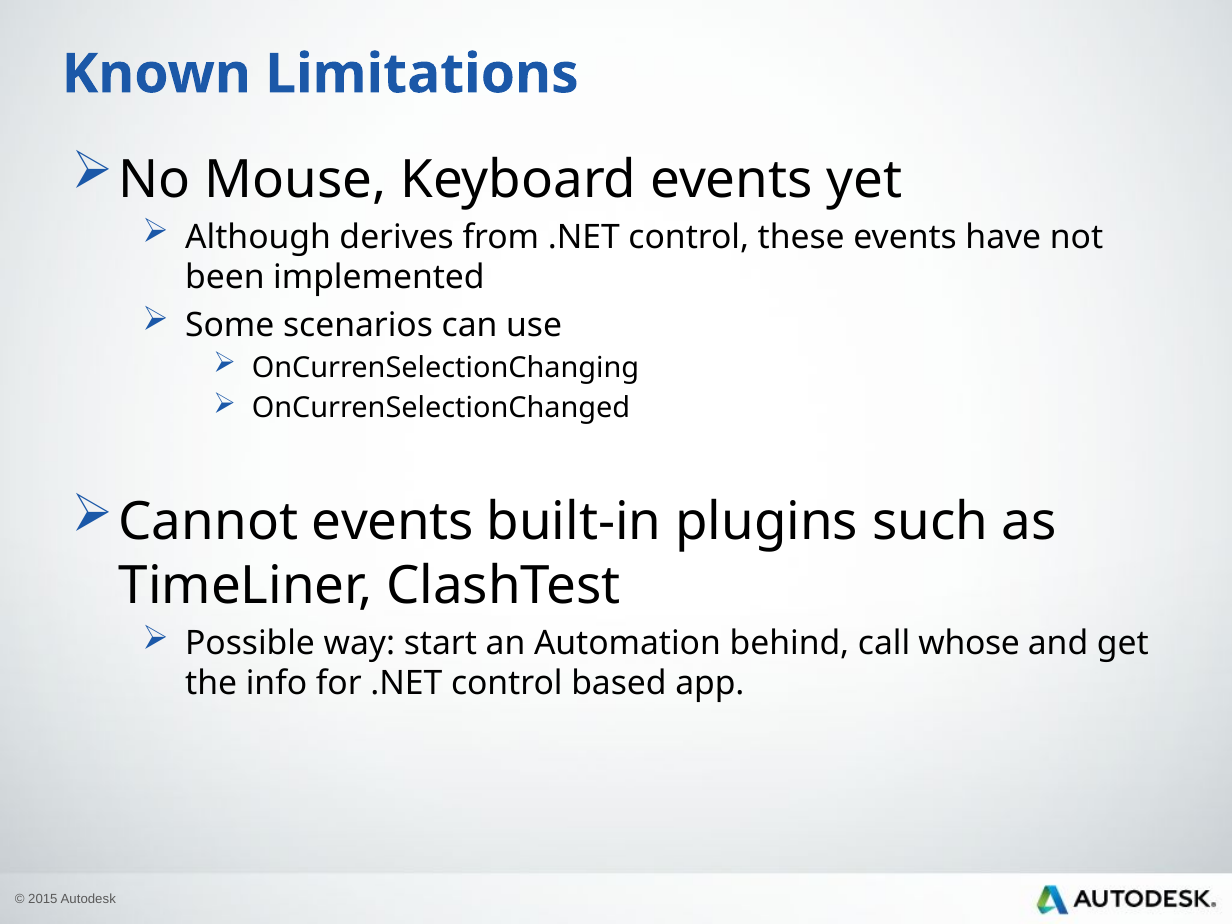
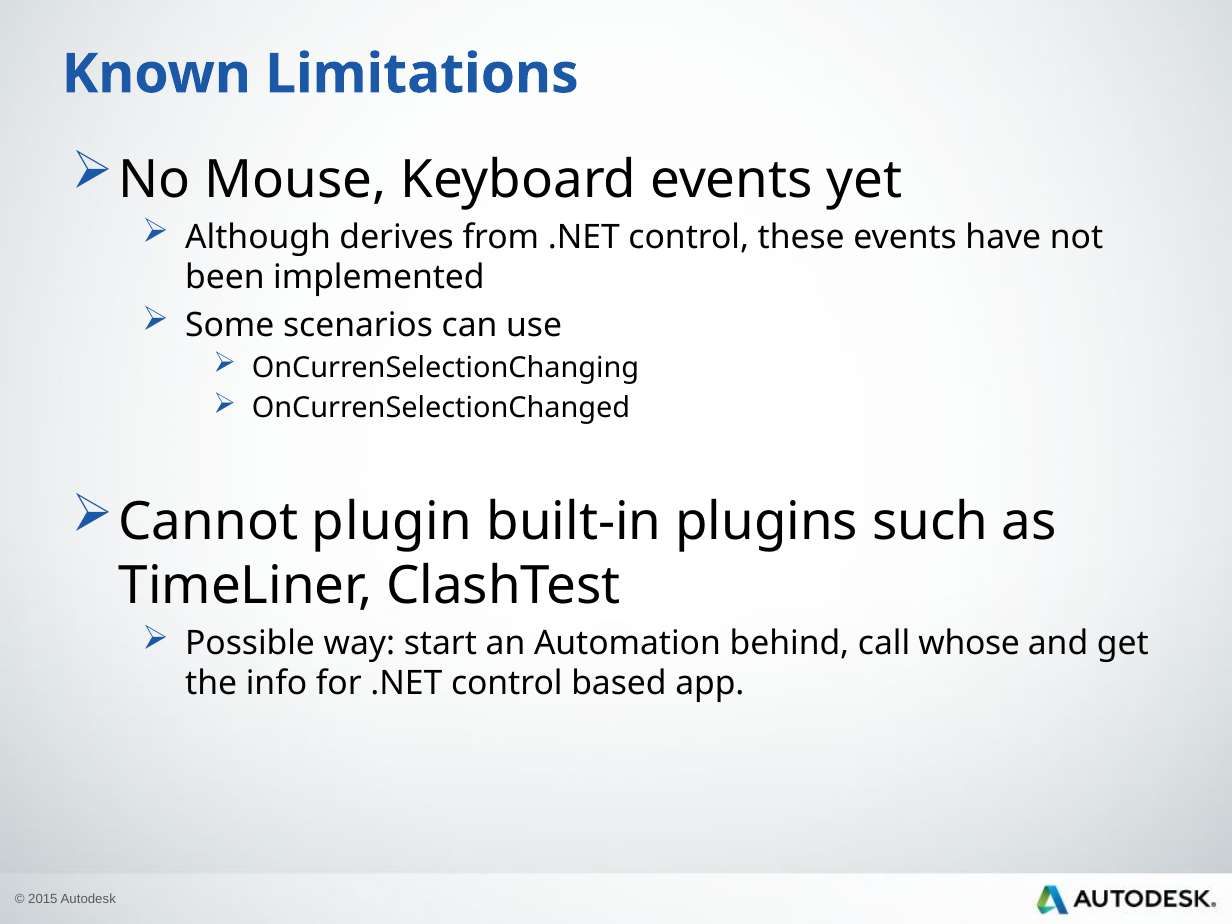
Cannot events: events -> plugin
